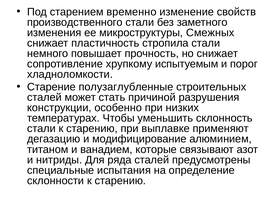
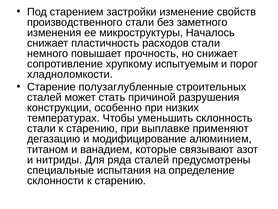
временно: временно -> застройки
Смежных: Смежных -> Началось
стропила: стропила -> расходов
